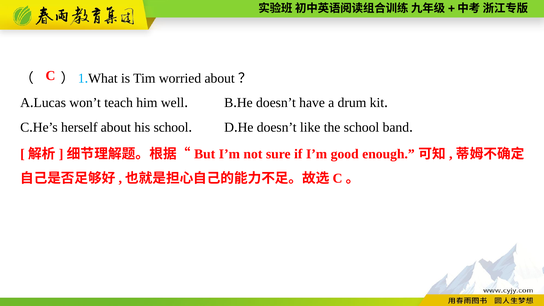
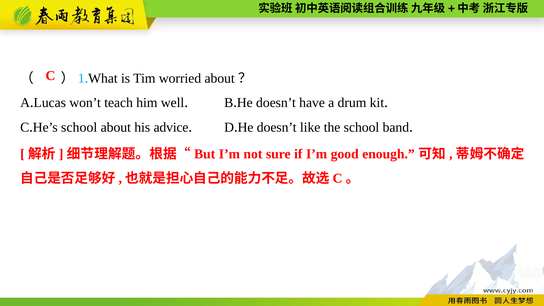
herself at (79, 127): herself -> school
his school: school -> advice
